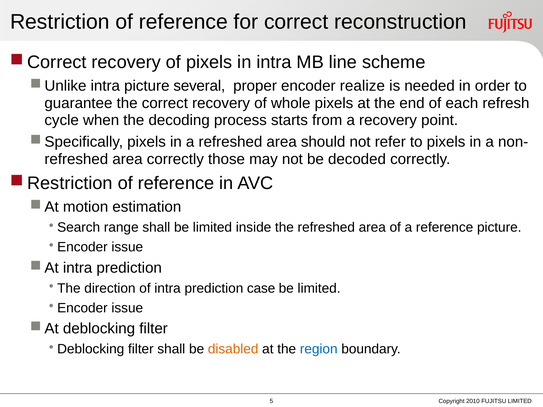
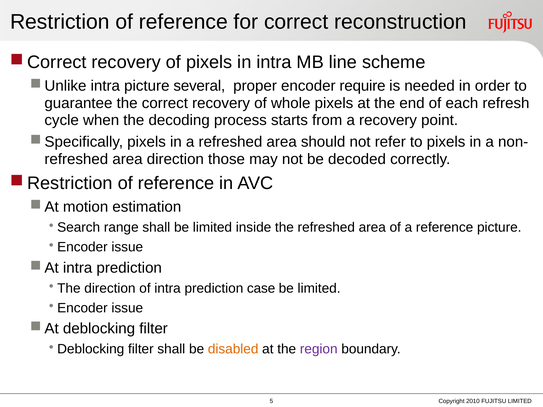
realize: realize -> require
area correctly: correctly -> direction
region colour: blue -> purple
